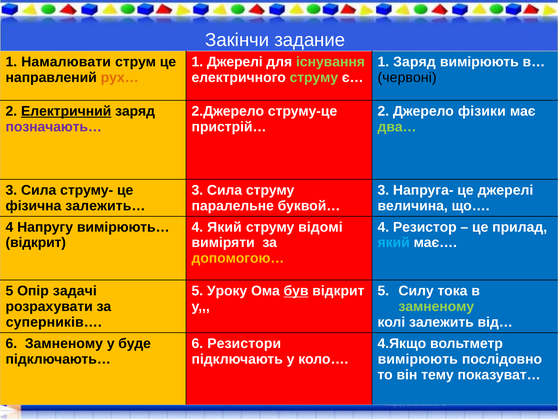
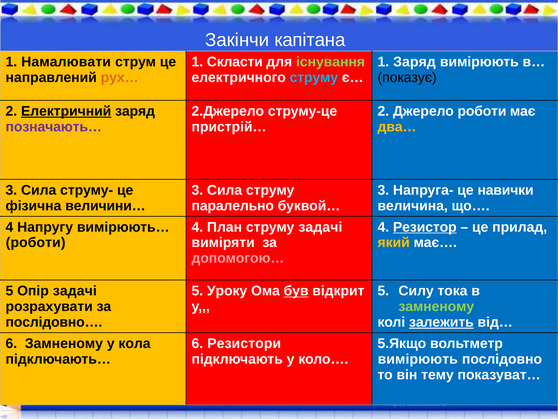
задание: задание -> капітана
1 Джерелі: Джерелі -> Скласти
струму at (314, 77) colour: light green -> light blue
червоні: червоні -> показує
Джерело фізики: фізики -> роботи
два… colour: light green -> yellow
це джерелі: джерелі -> навички
залежить…: залежить… -> величини…
паралельне: паралельне -> паралельно
4 Який: Який -> План
струму відомі: відомі -> задачі
Резистор underline: none -> present
відкрит at (36, 242): відкрит -> роботи
який at (394, 242) colour: light blue -> yellow
допомогою… colour: yellow -> pink
суперників…: суперників… -> послідовно…
залежить underline: none -> present
буде: буде -> кола
4.Якщо: 4.Якщо -> 5.Якщо
